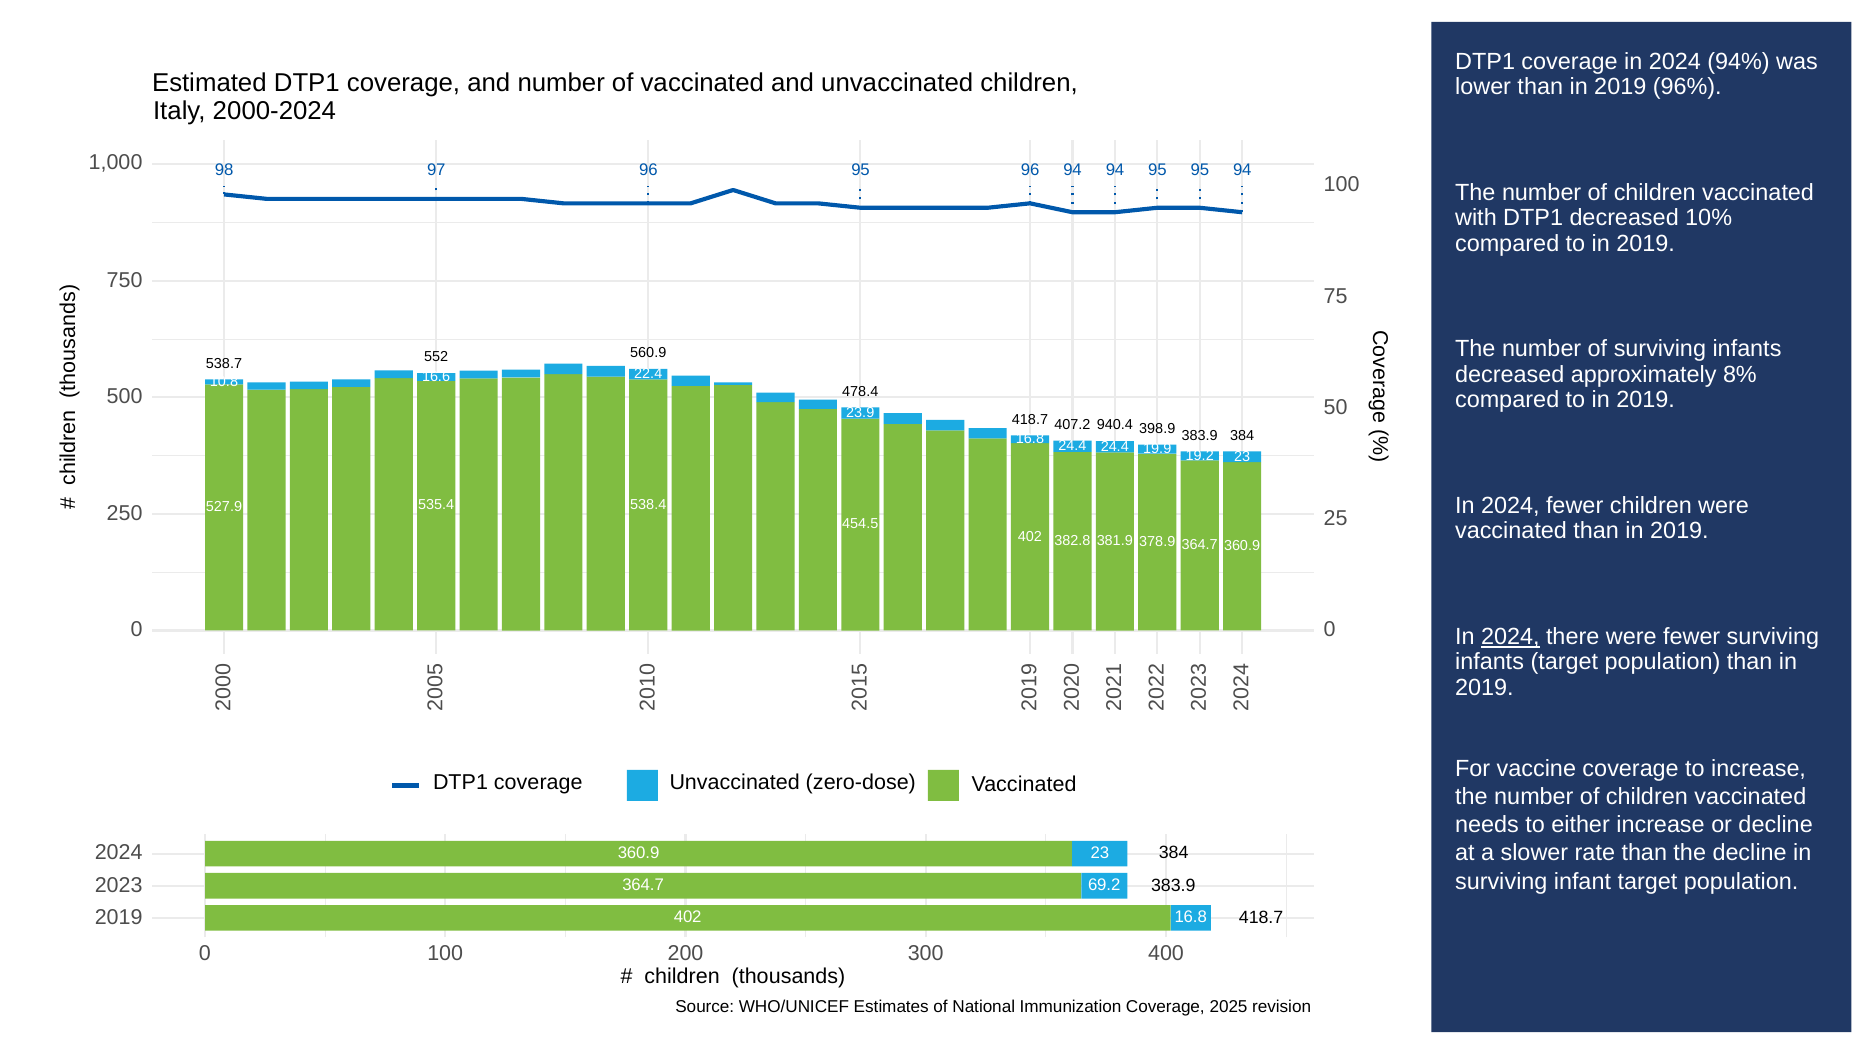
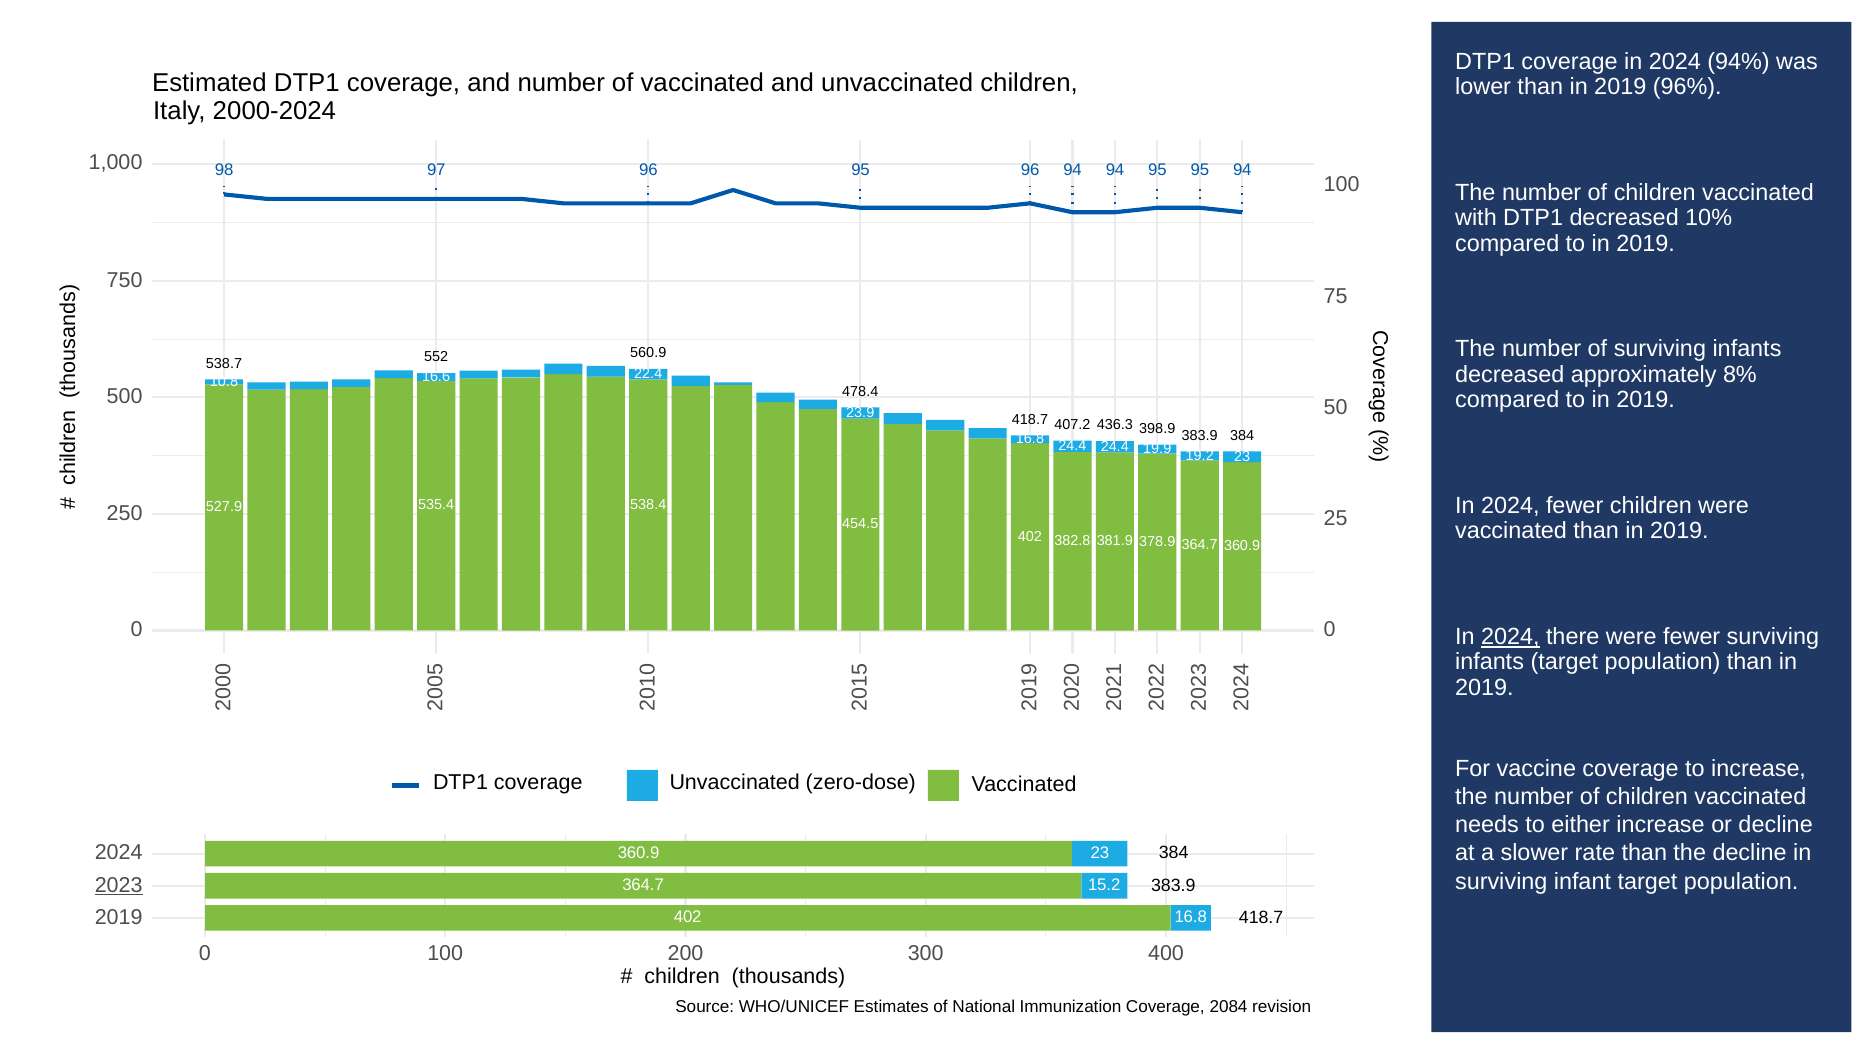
940.4: 940.4 -> 436.3
2023 underline: none -> present
69.2: 69.2 -> 15.2
2025: 2025 -> 2084
